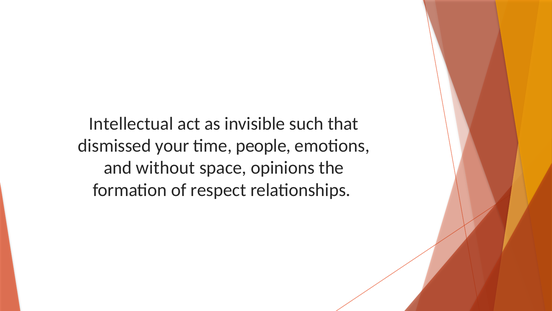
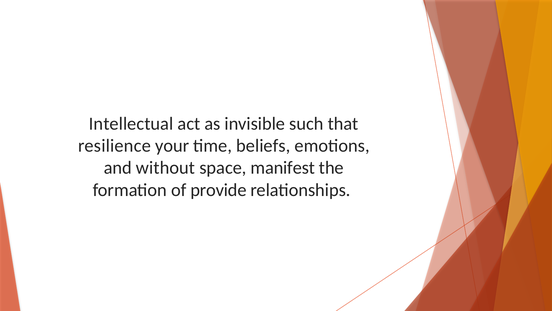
dismissed: dismissed -> resilience
people: people -> beliefs
opinions: opinions -> manifest
respect: respect -> provide
